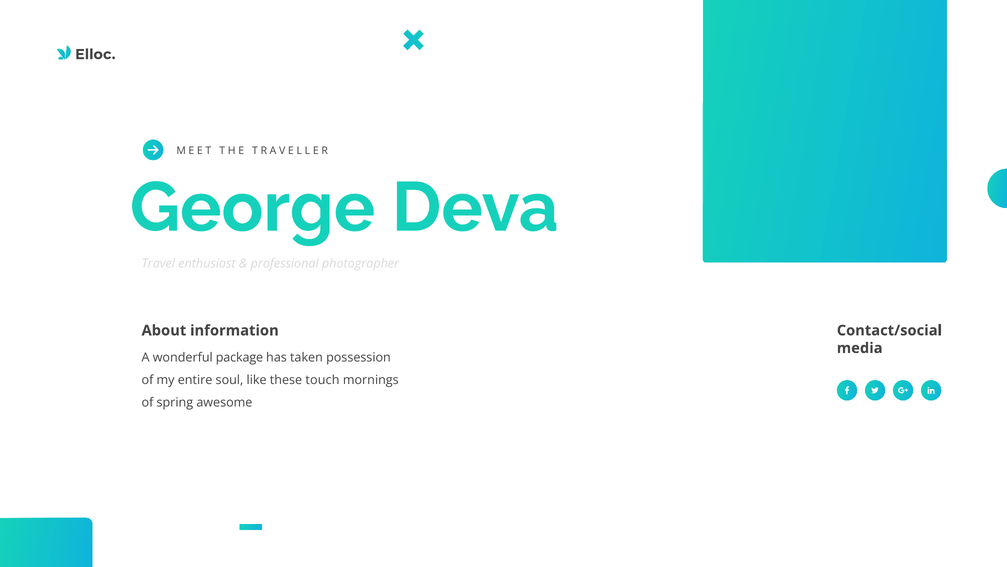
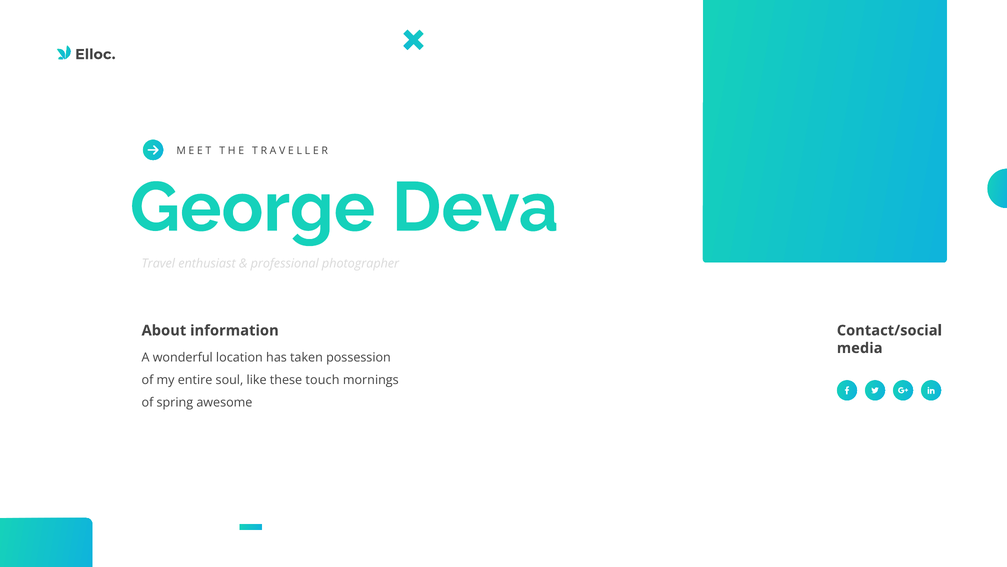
package: package -> location
